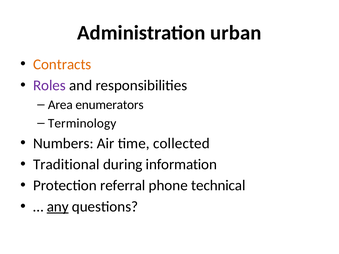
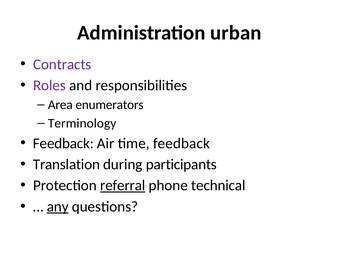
Contracts colour: orange -> purple
Numbers at (63, 143): Numbers -> Feedback
time collected: collected -> feedback
Traditional: Traditional -> Translation
information: information -> participants
referral underline: none -> present
